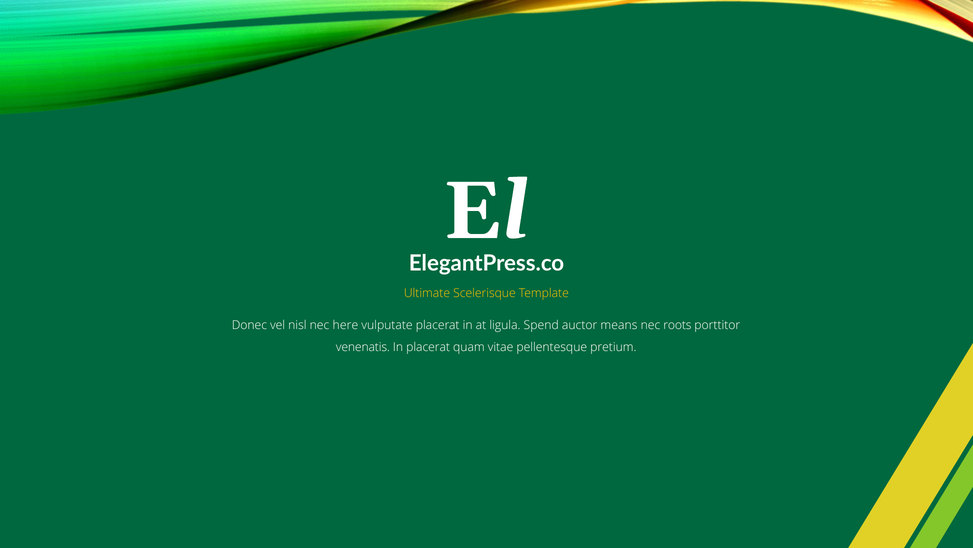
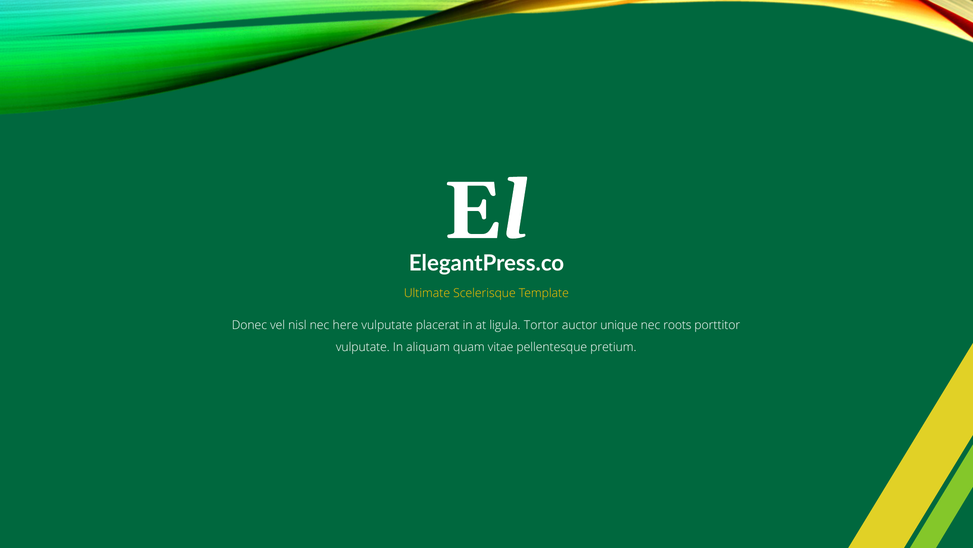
Spend: Spend -> Tortor
means: means -> unique
venenatis at (363, 347): venenatis -> vulputate
In placerat: placerat -> aliquam
